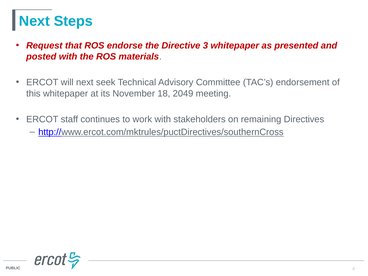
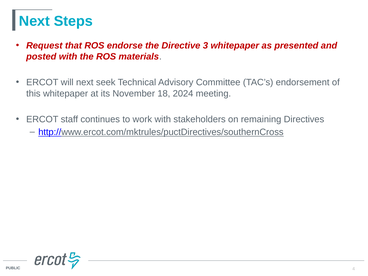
2049: 2049 -> 2024
